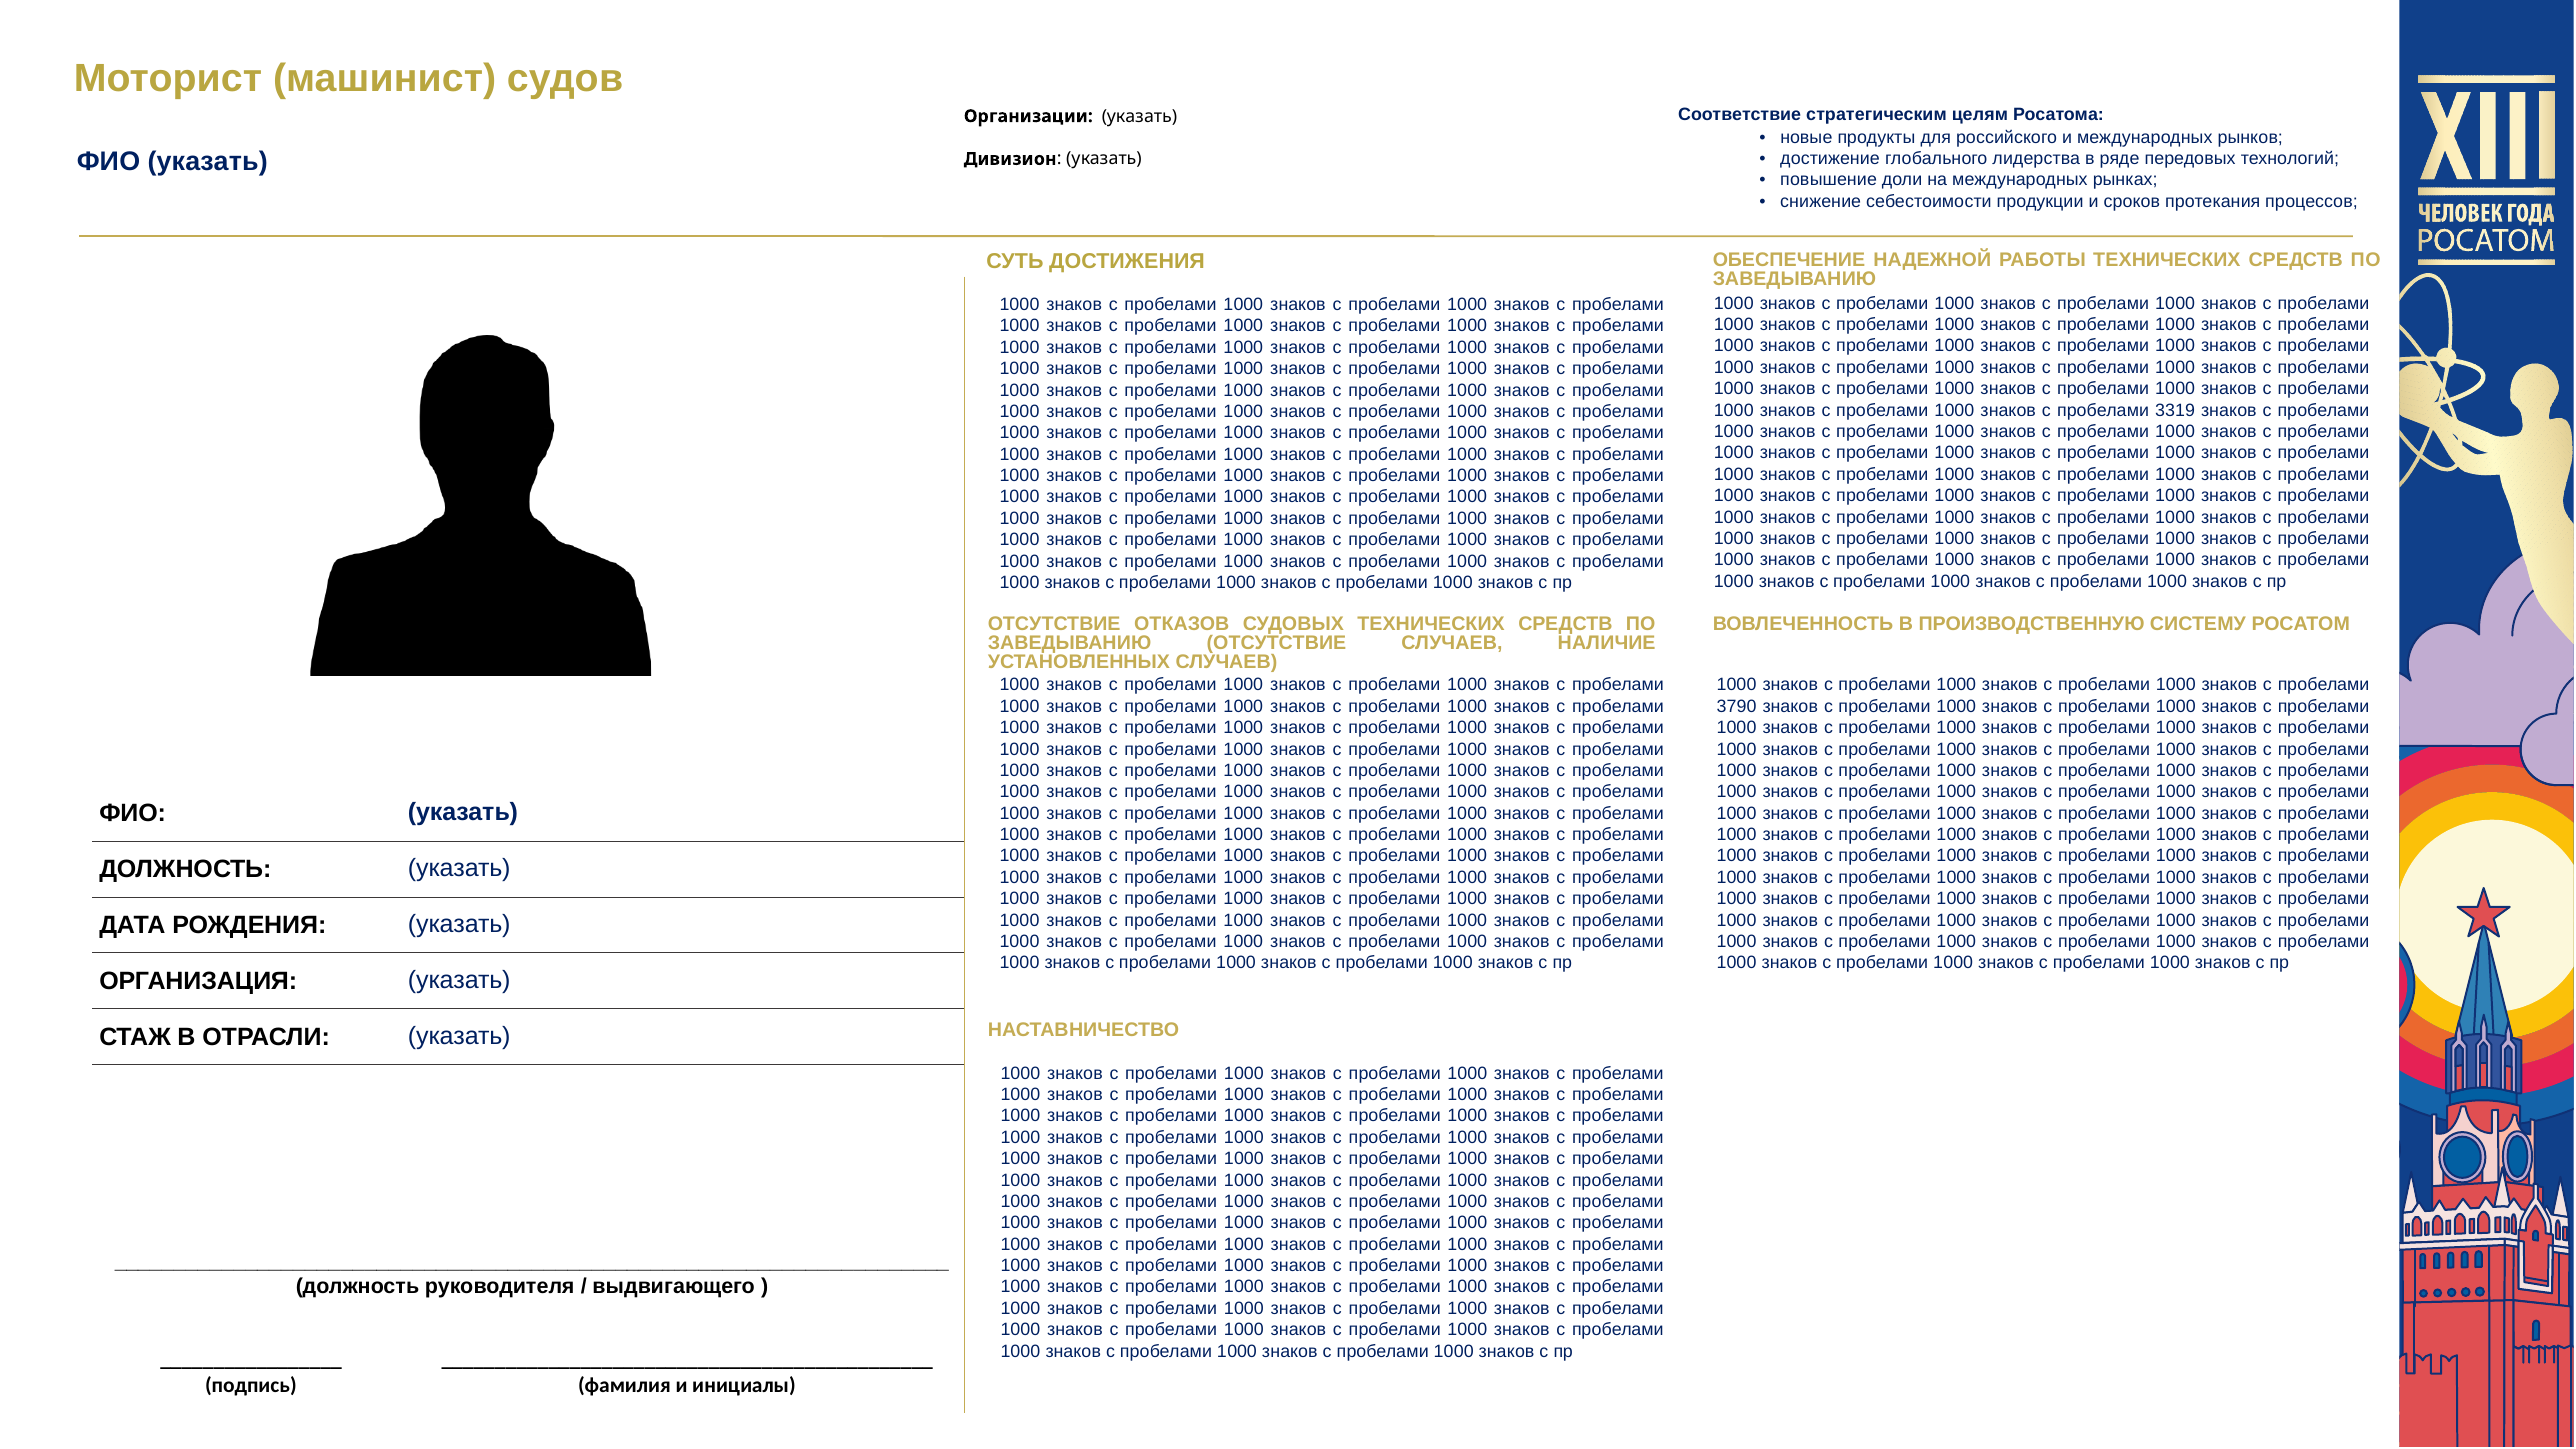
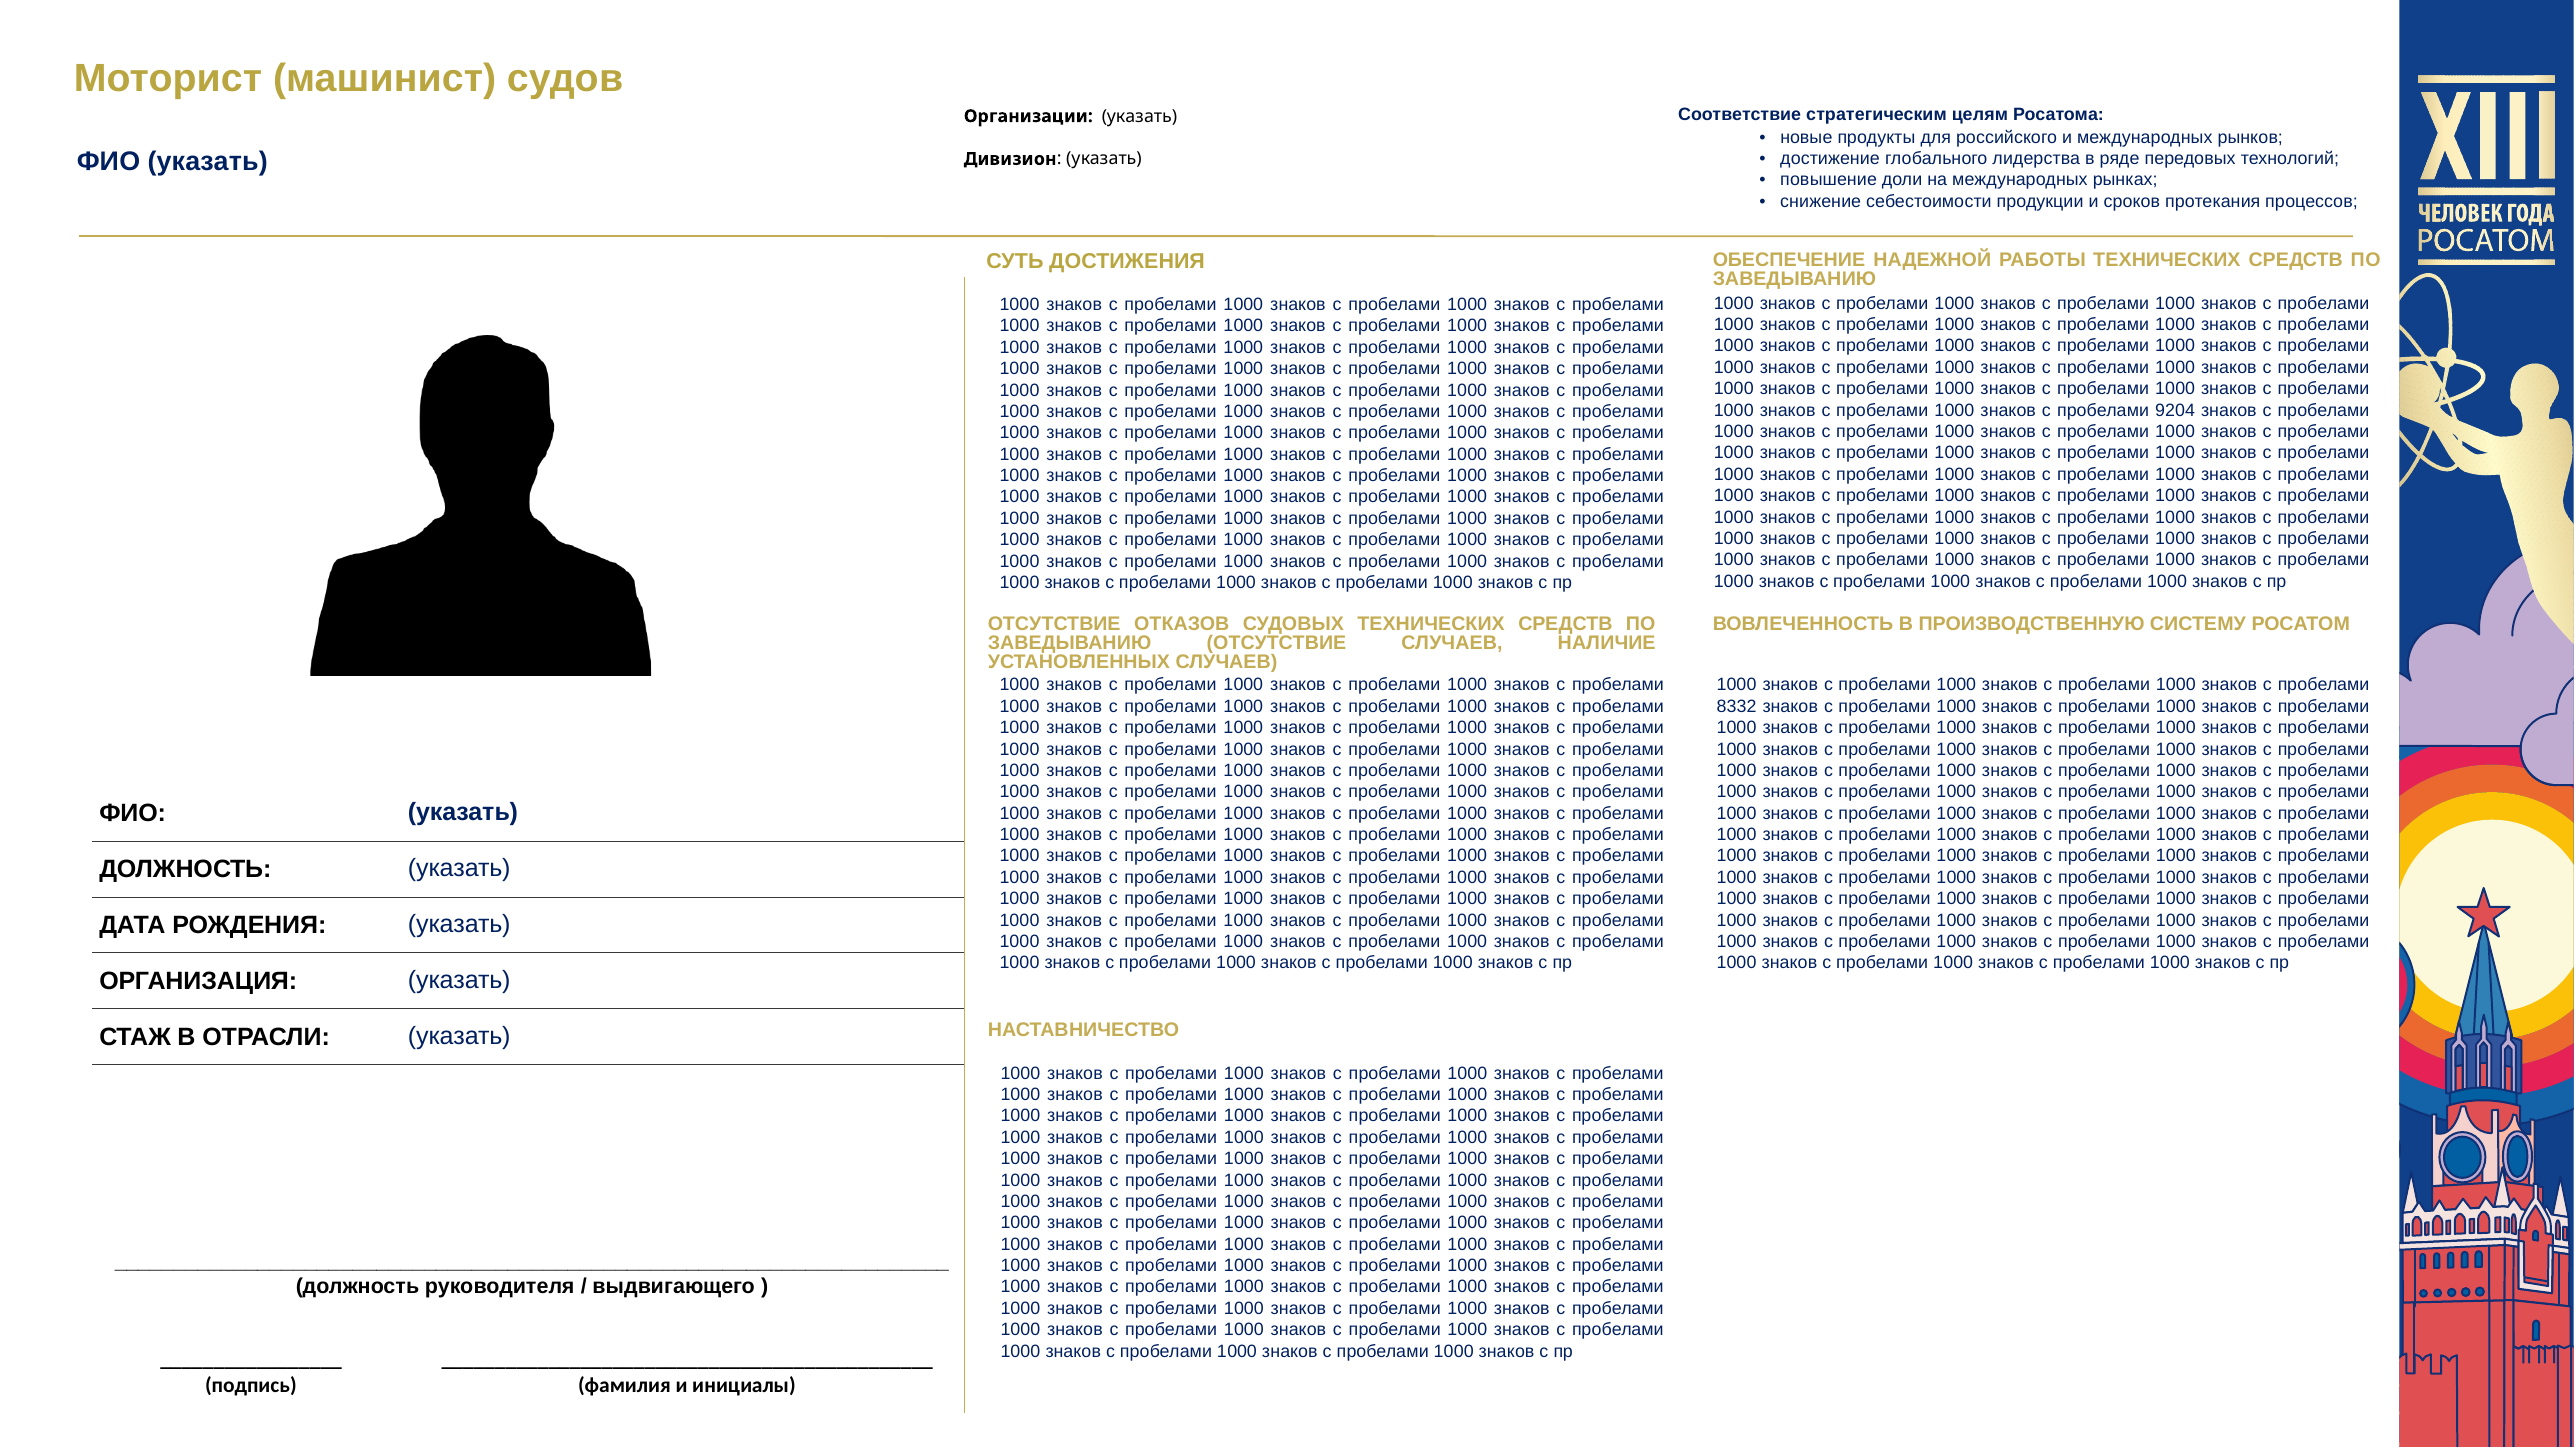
3319: 3319 -> 9204
3790: 3790 -> 8332
